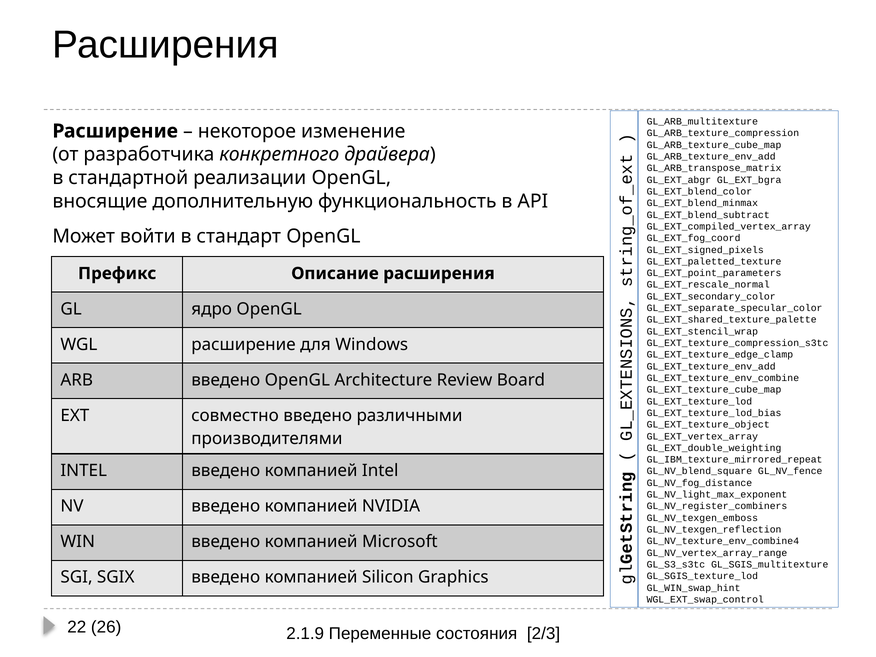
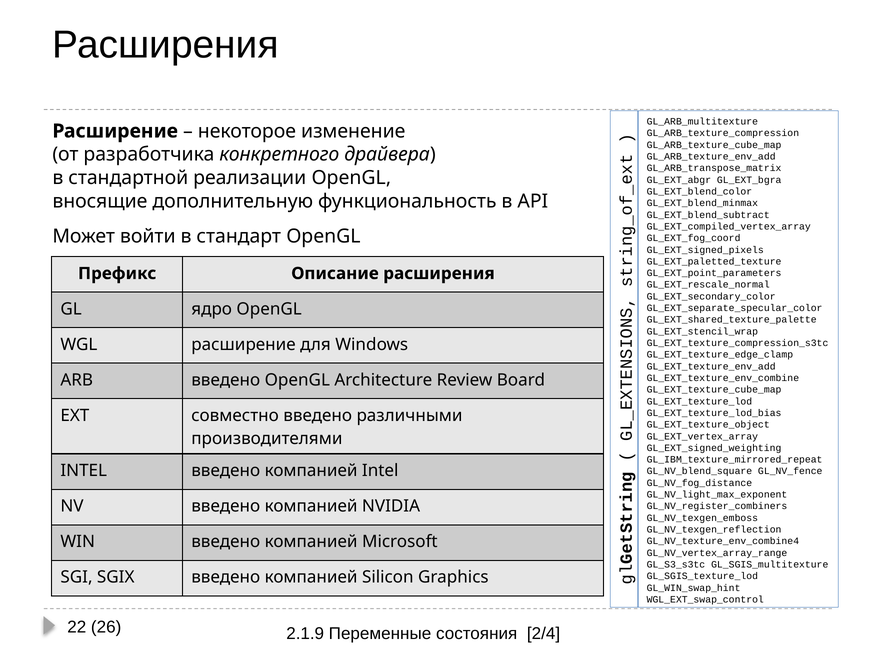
GL_EXT_double_weighting: GL_EXT_double_weighting -> GL_EXT_signed_weighting
2/3: 2/3 -> 2/4
